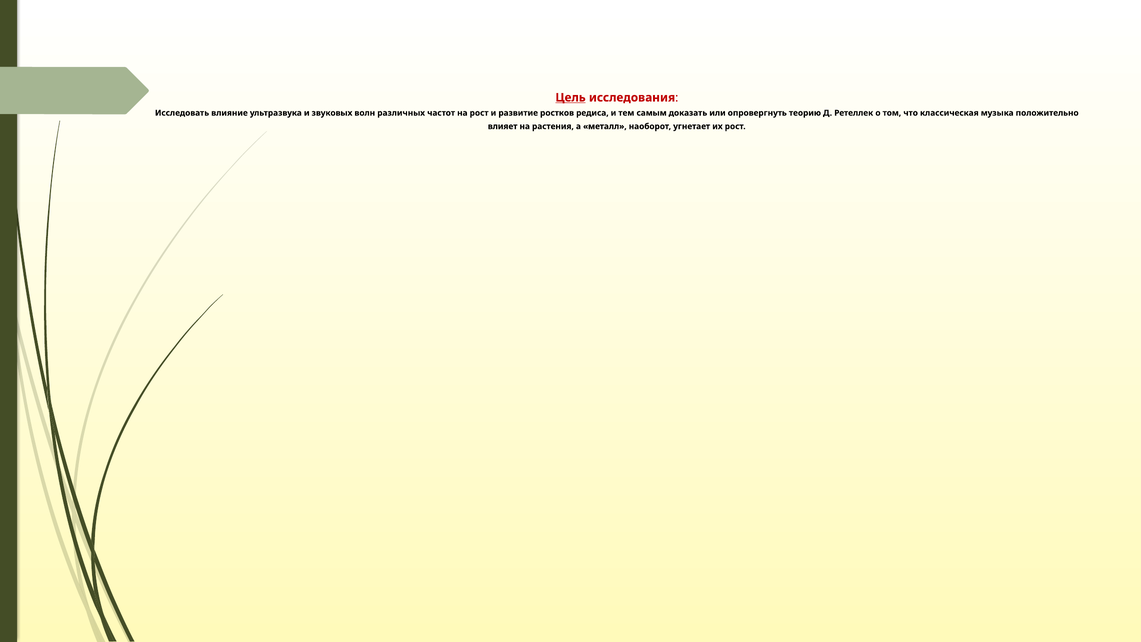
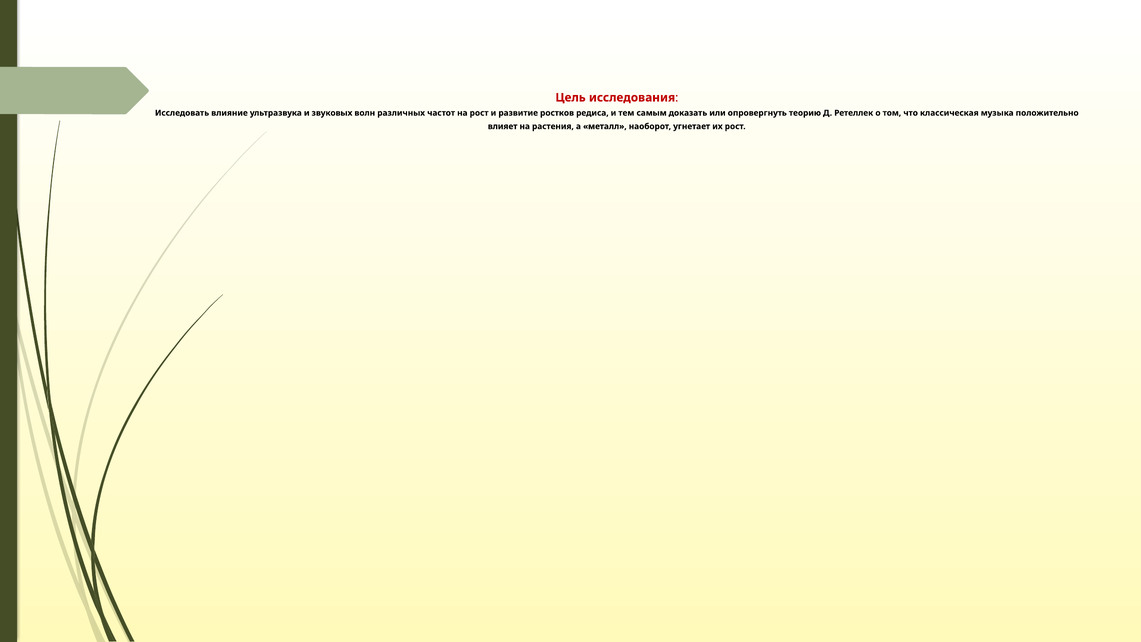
Цель underline: present -> none
